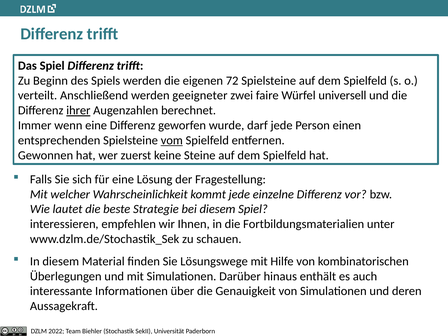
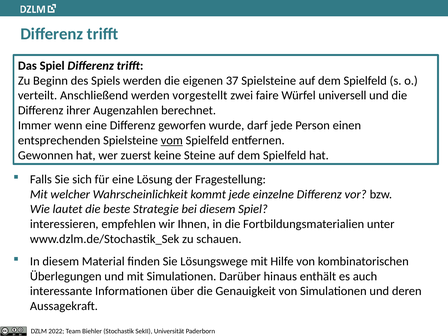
72: 72 -> 37
geeigneter: geeigneter -> vorgestellt
ihrer underline: present -> none
